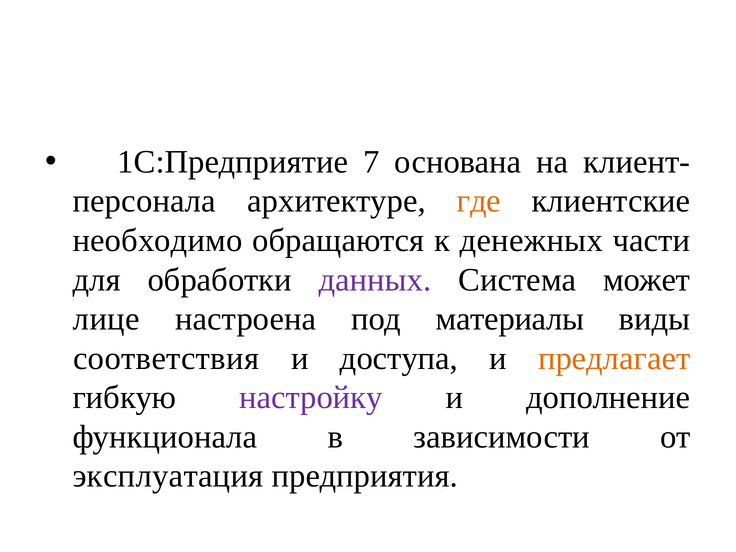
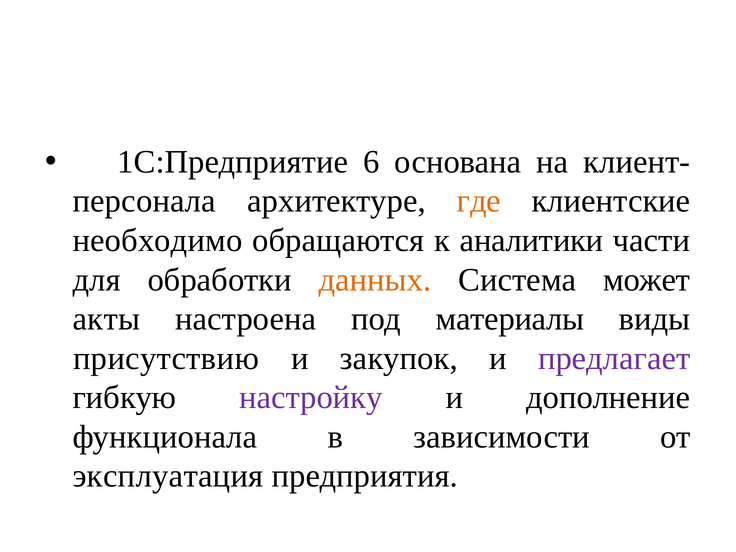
7: 7 -> 6
денежных: денежных -> аналитики
данных colour: purple -> orange
лице: лице -> акты
соответствия: соответствия -> присутствию
доступа: доступа -> закупок
предлагает colour: orange -> purple
